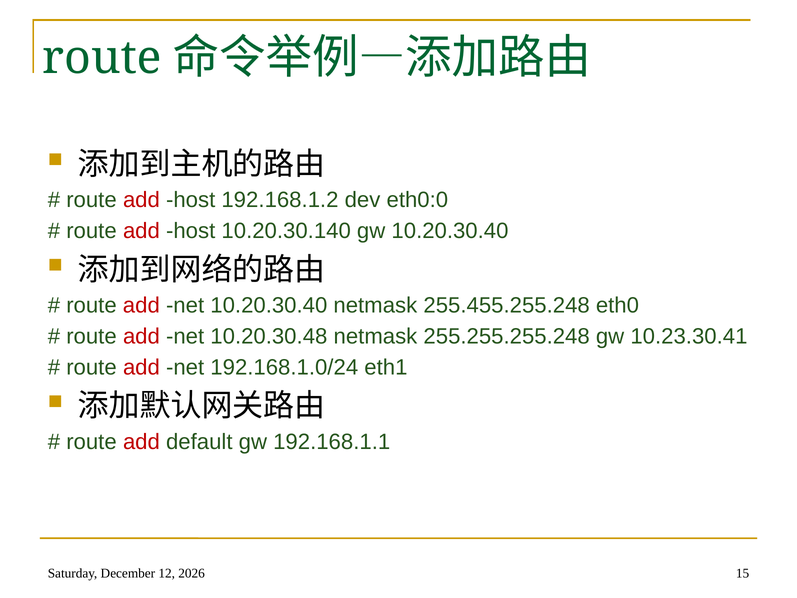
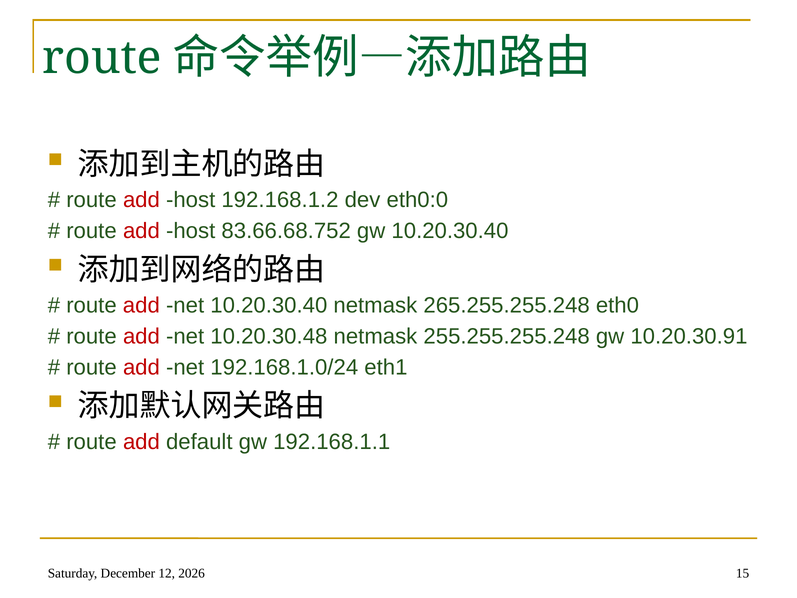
10.20.30.140: 10.20.30.140 -> 83.66.68.752
255.455.255.248: 255.455.255.248 -> 265.255.255.248
10.23.30.41: 10.23.30.41 -> 10.20.30.91
